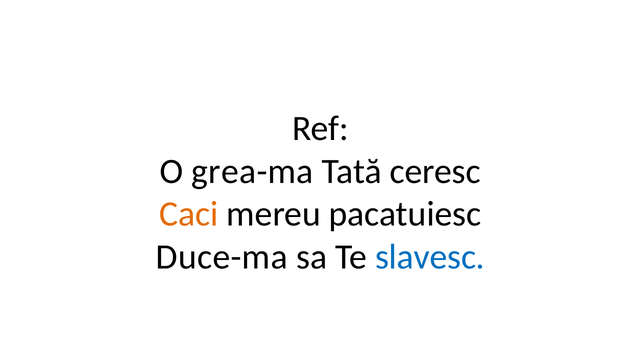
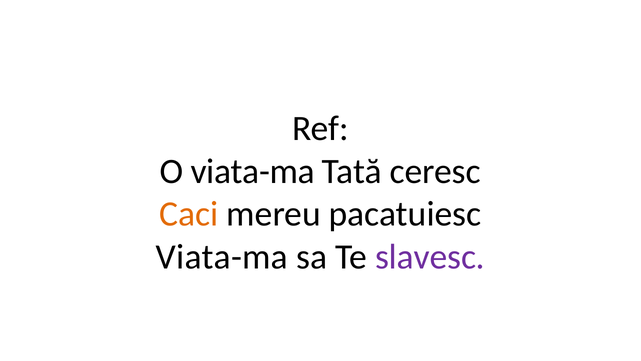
O grea-ma: grea-ma -> viata-ma
Duce-ma at (222, 256): Duce-ma -> Viata-ma
slavesc colour: blue -> purple
